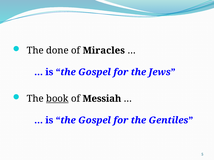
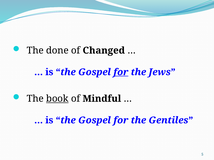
Miracles: Miracles -> Changed
for at (121, 72) underline: none -> present
Messiah: Messiah -> Mindful
